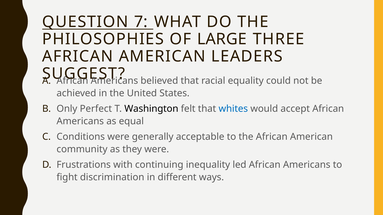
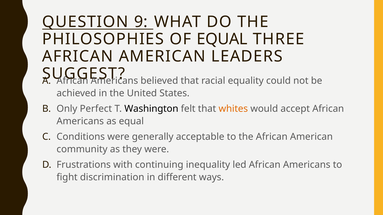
7: 7 -> 9
OF LARGE: LARGE -> EQUAL
whites colour: blue -> orange
